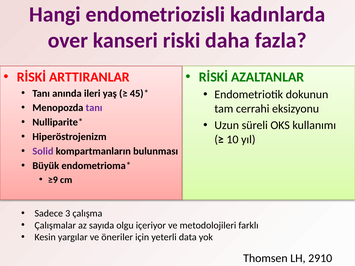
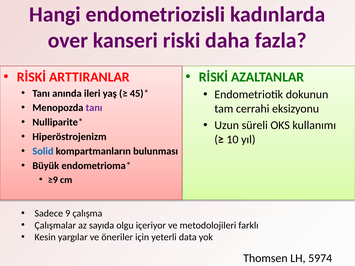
Solid colour: purple -> blue
3: 3 -> 9
2910: 2910 -> 5974
